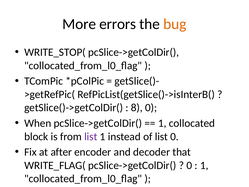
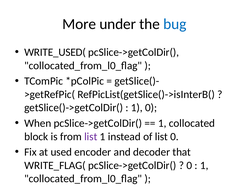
errors: errors -> under
bug colour: orange -> blue
WRITE_STOP(: WRITE_STOP( -> WRITE_USED(
8 at (137, 108): 8 -> 1
after: after -> used
